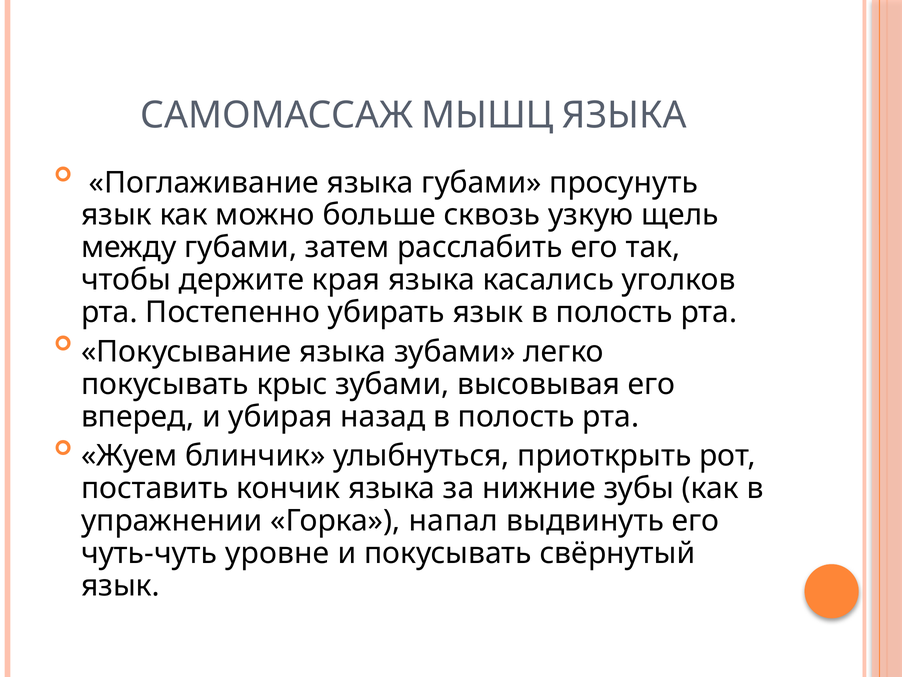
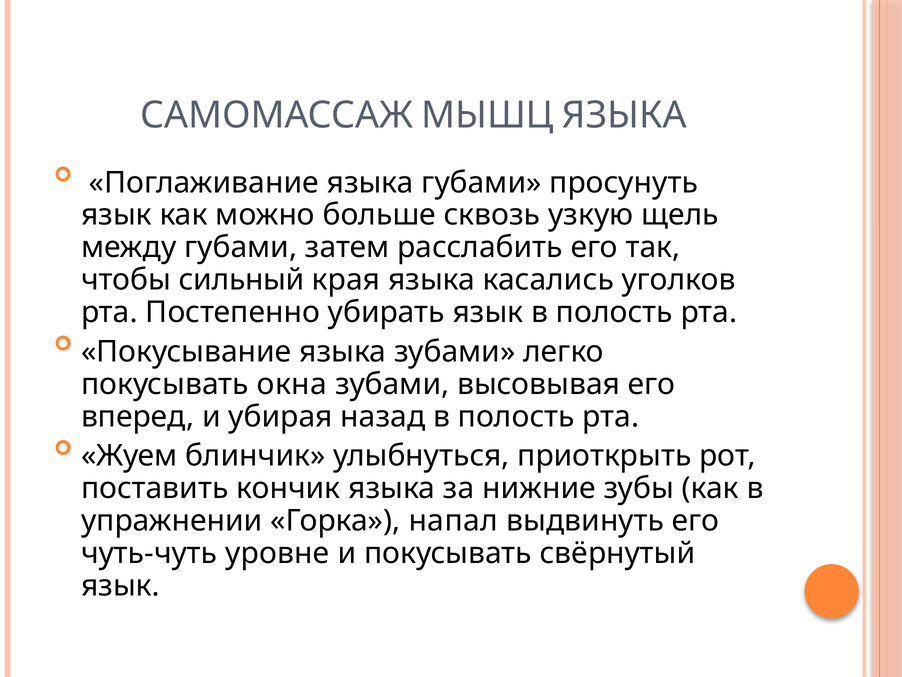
держите: держите -> сильный
крыс: крыс -> окна
